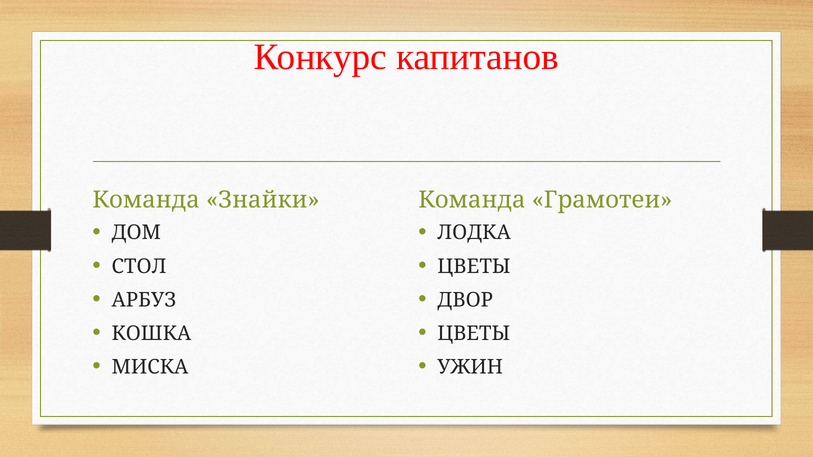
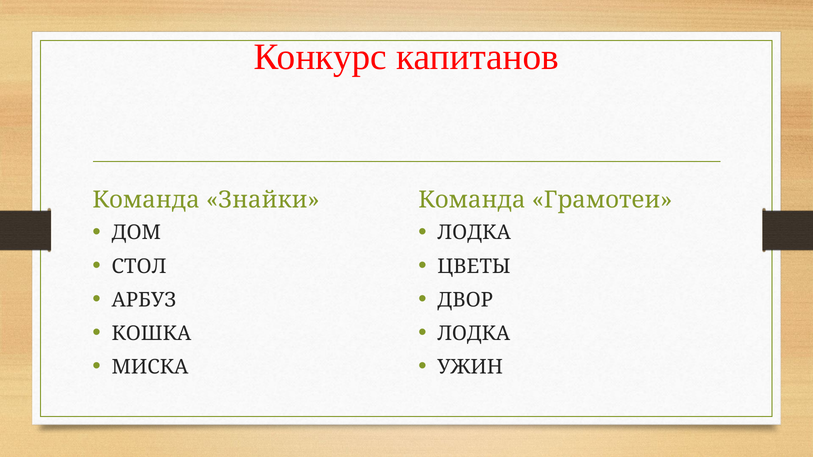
ЦВЕТЫ at (474, 334): ЦВЕТЫ -> ЛОДКА
